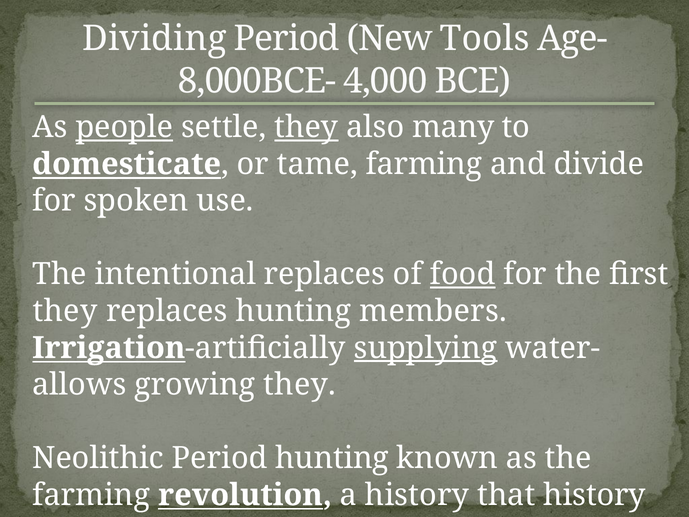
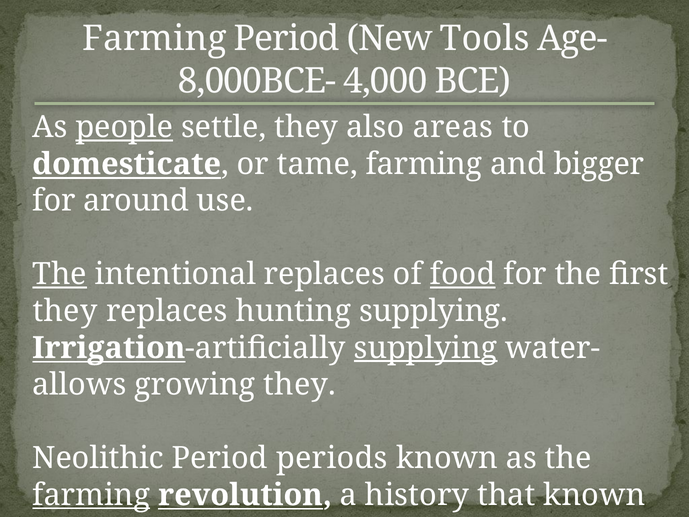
Dividing at (154, 39): Dividing -> Farming
they at (306, 127) underline: present -> none
also many: many -> areas
divide: divide -> bigger
spoken: spoken -> around
The at (60, 274) underline: none -> present
hunting members: members -> supplying
Period hunting: hunting -> periods
farming at (91, 495) underline: none -> present
that history: history -> known
